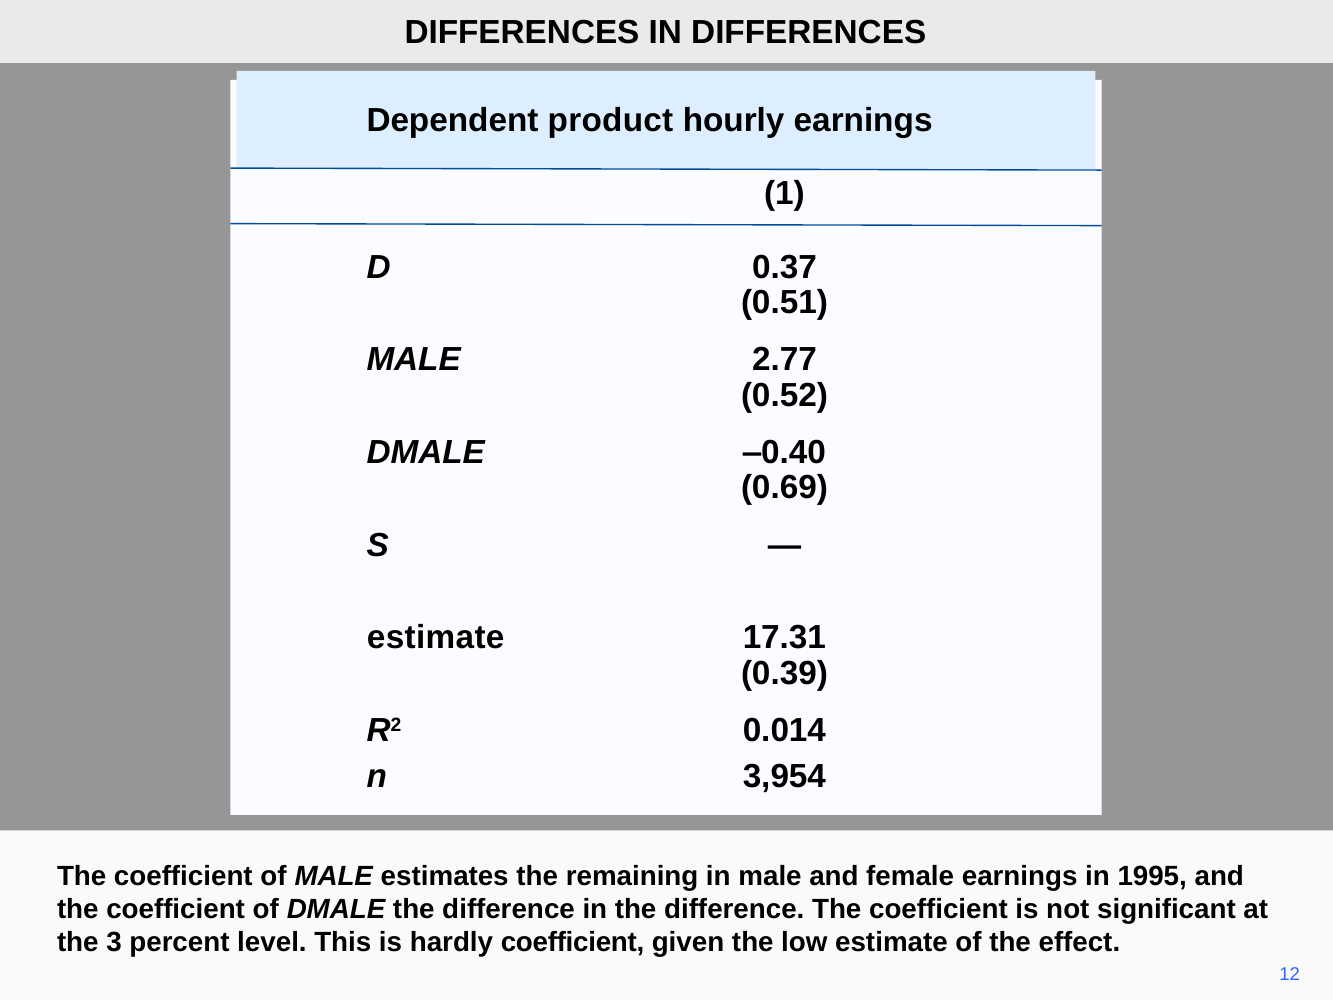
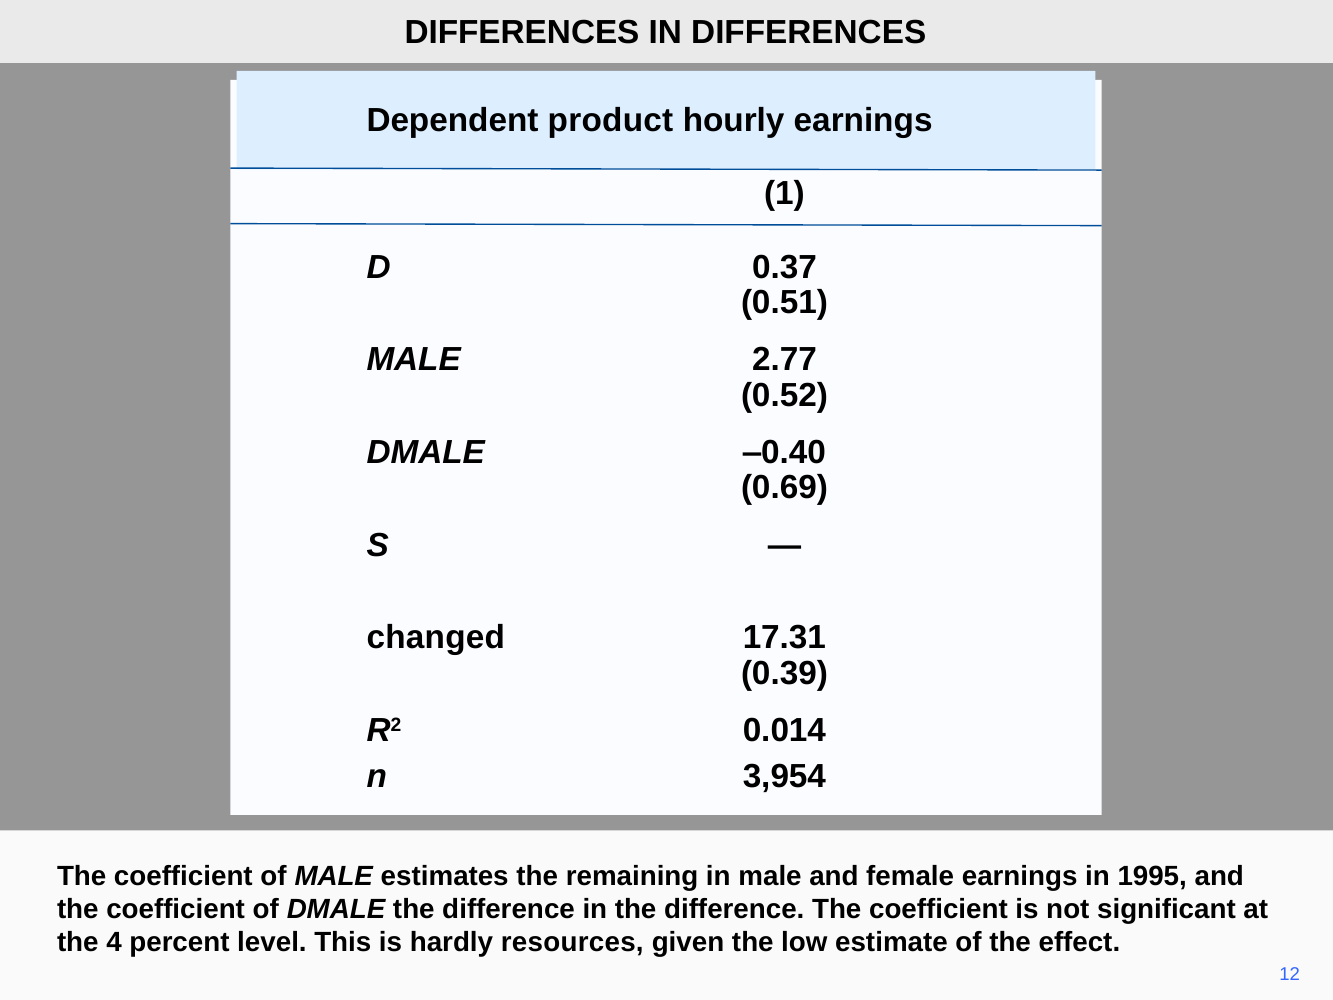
estimate at (436, 638): estimate -> changed
3: 3 -> 4
hardly coefficient: coefficient -> resources
